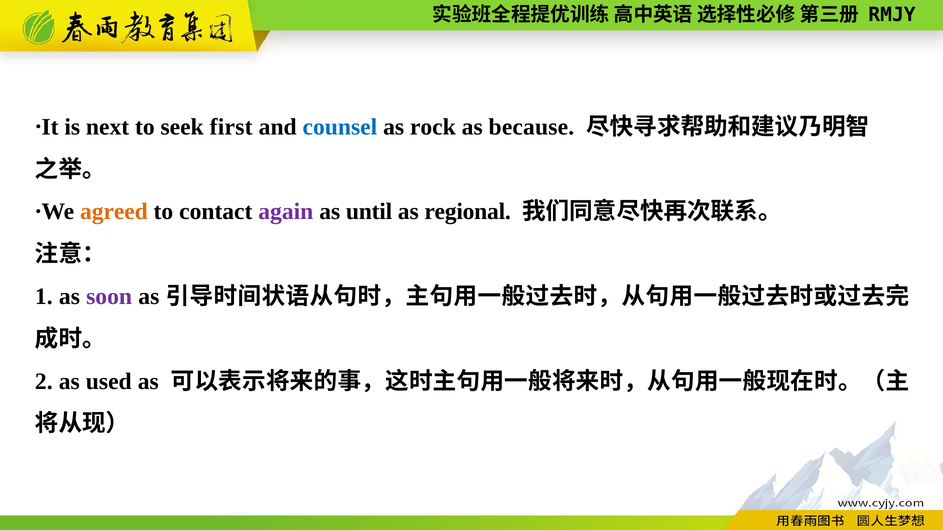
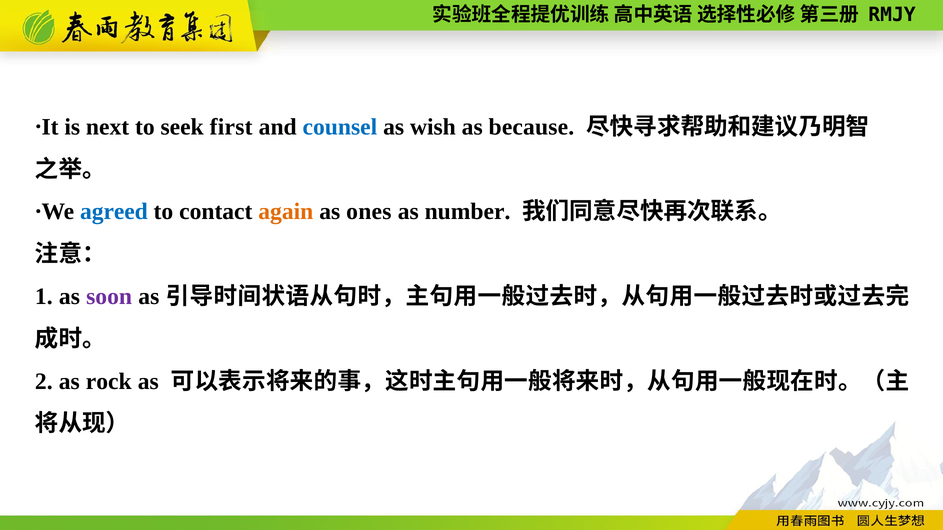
rock: rock -> wish
agreed colour: orange -> blue
again colour: purple -> orange
until: until -> ones
regional: regional -> number
used: used -> rock
